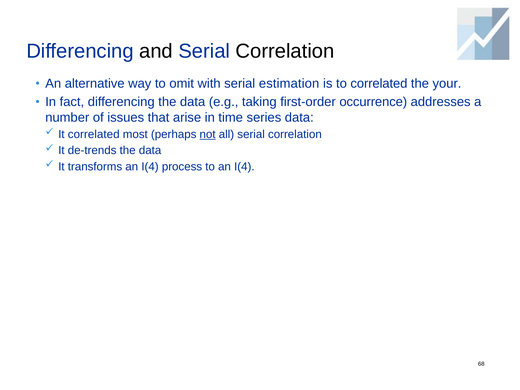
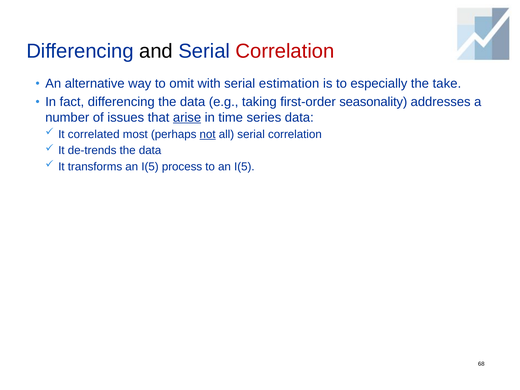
Correlation at (285, 51) colour: black -> red
to correlated: correlated -> especially
your: your -> take
occurrence: occurrence -> seasonality
arise underline: none -> present
transforms an I(4: I(4 -> I(5
to an I(4: I(4 -> I(5
